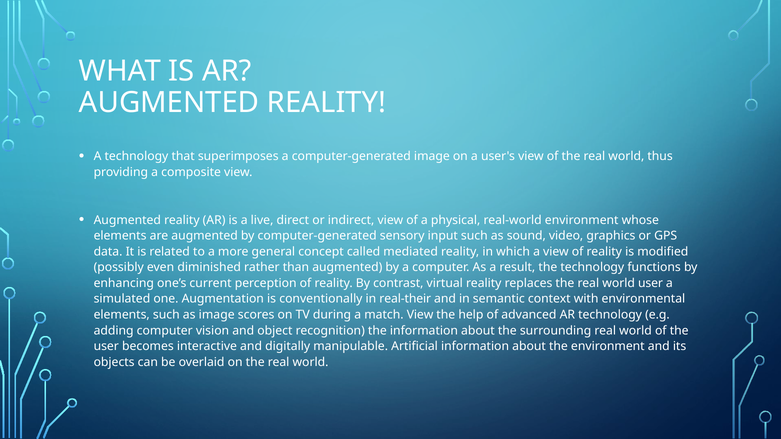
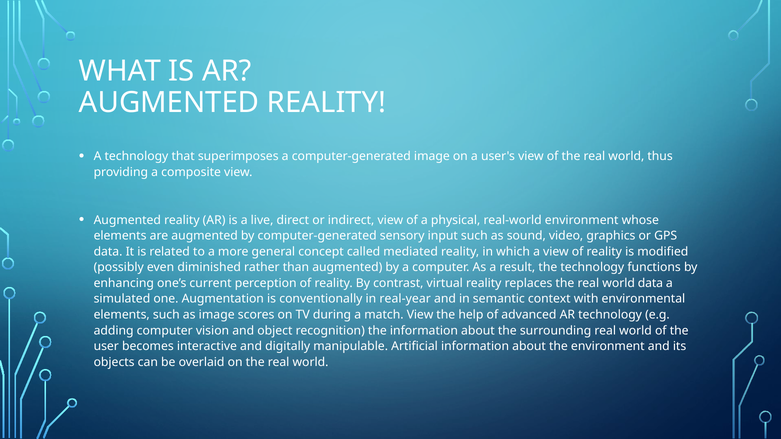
world user: user -> data
real-their: real-their -> real-year
